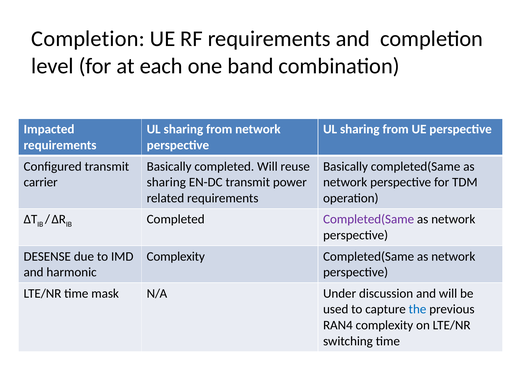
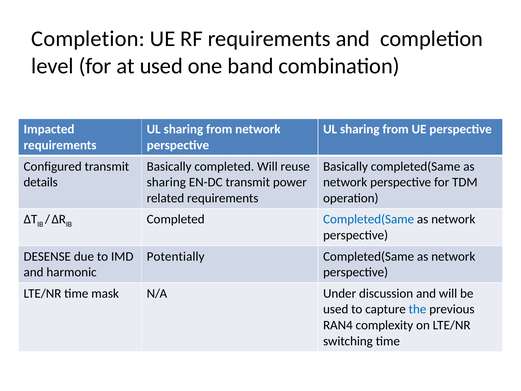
at each: each -> used
carrier: carrier -> details
Completed(Same at (369, 219) colour: purple -> blue
Complexity at (176, 256): Complexity -> Potentially
